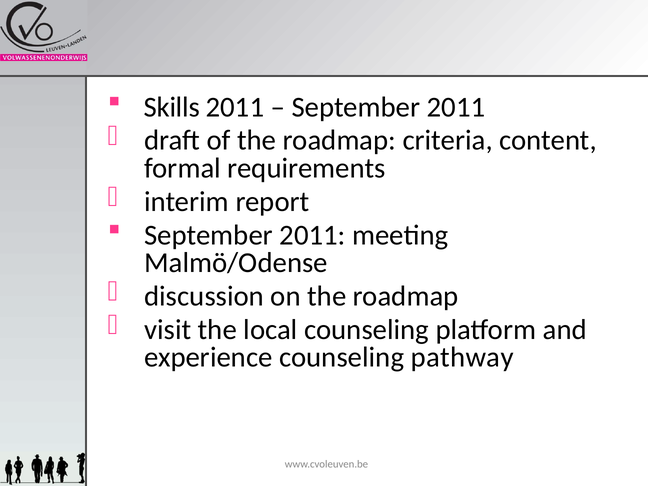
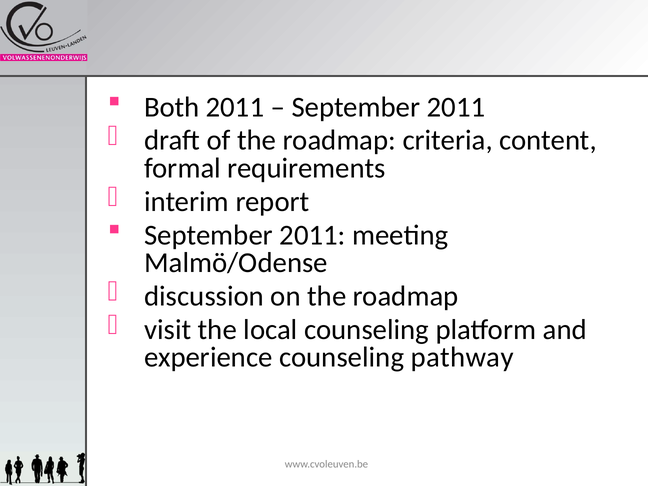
Skills: Skills -> Both
